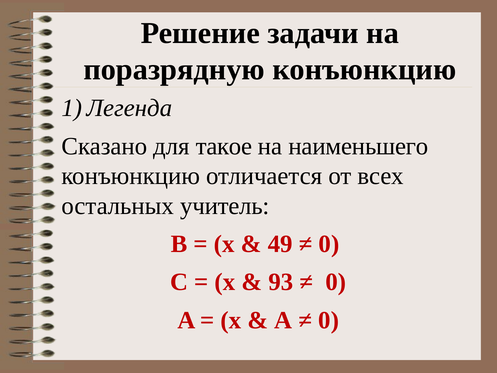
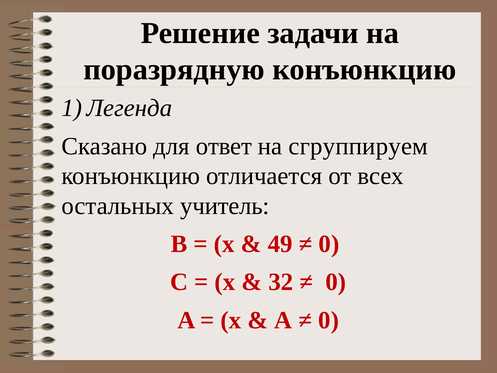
такое: такое -> ответ
наименьшего: наименьшего -> сгруппируем
93: 93 -> 32
